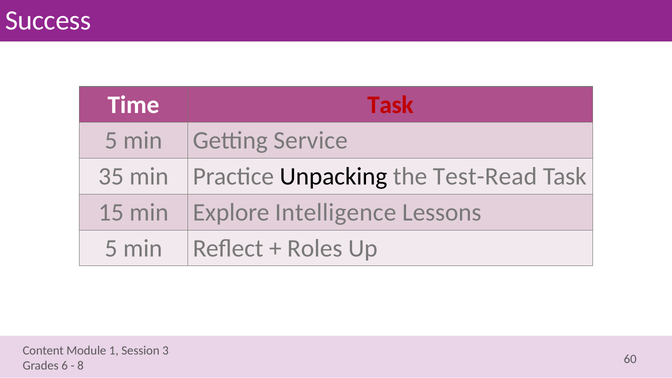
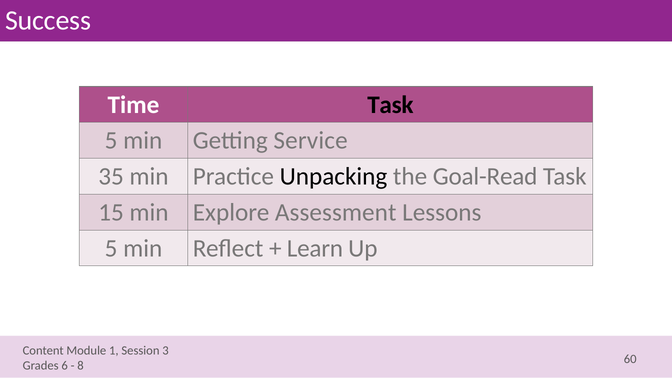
Task at (390, 105) colour: red -> black
Test-Read: Test-Read -> Goal-Read
Intelligence: Intelligence -> Assessment
Roles: Roles -> Learn
